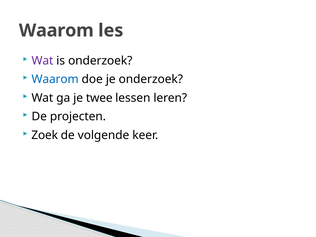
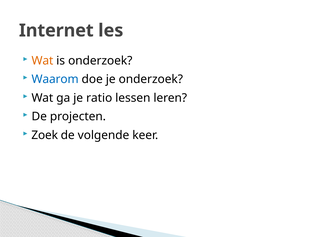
Waarom at (56, 31): Waarom -> Internet
Wat at (42, 61) colour: purple -> orange
twee: twee -> ratio
